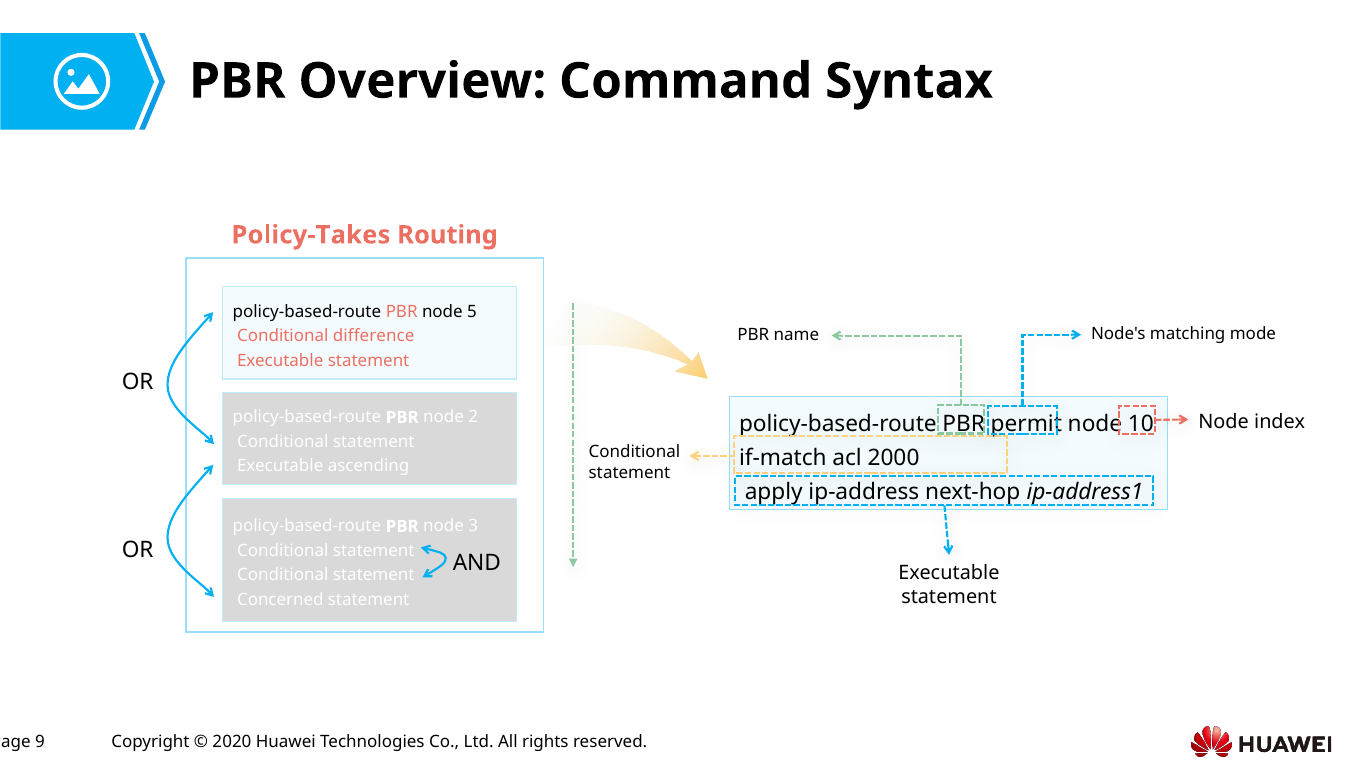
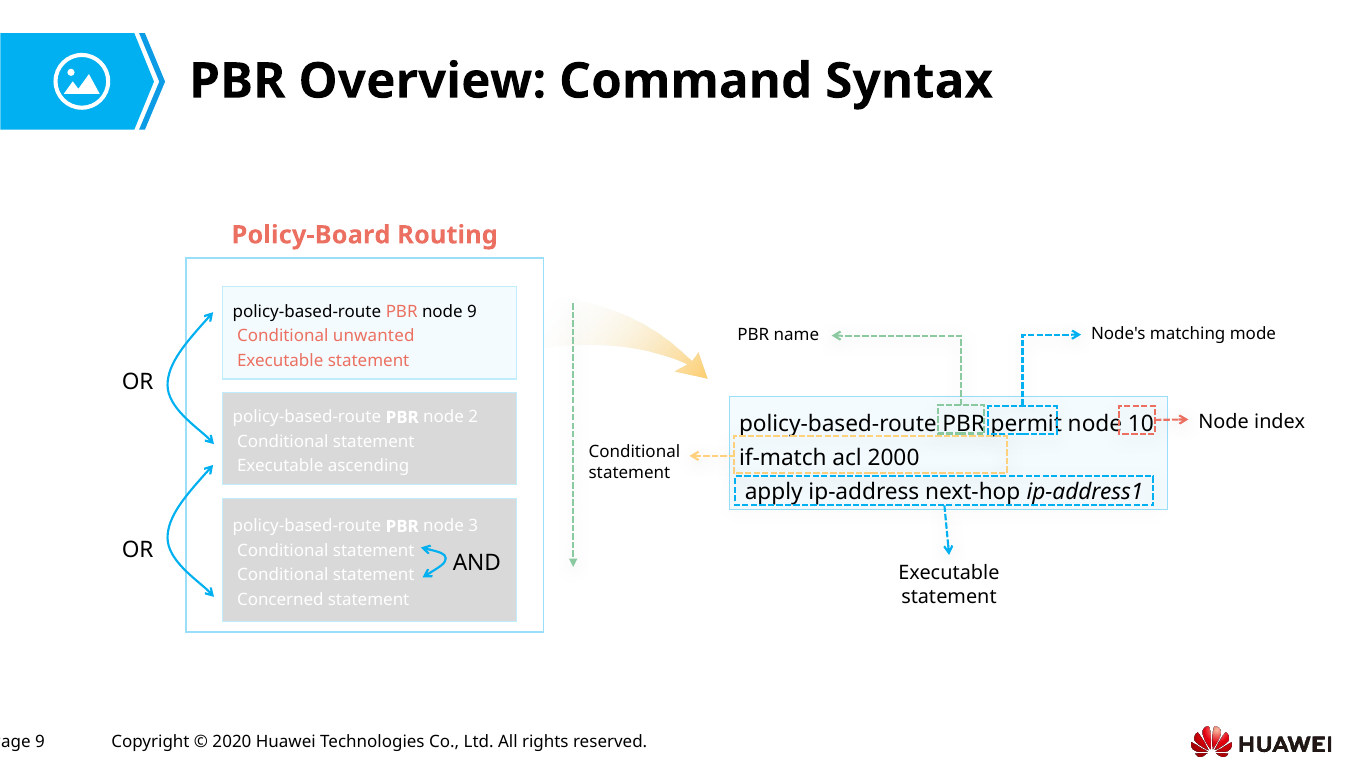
Policy-Takes: Policy-Takes -> Policy-Board
node 5: 5 -> 9
difference: difference -> unwanted
